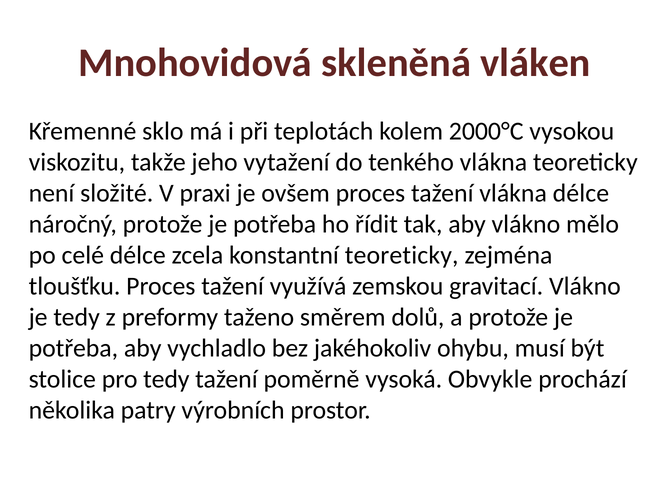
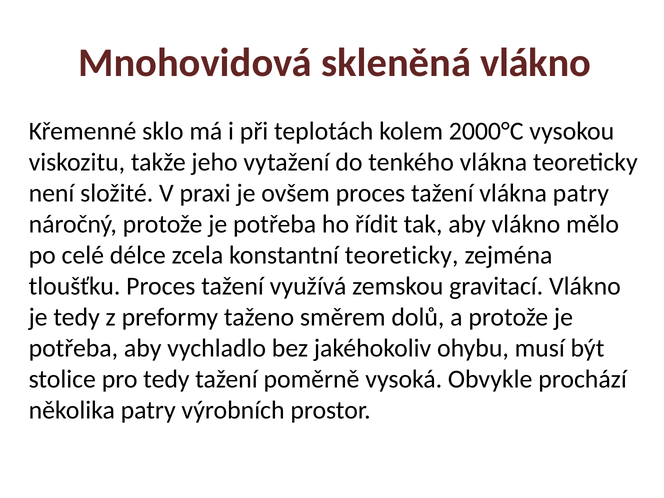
skleněná vláken: vláken -> vlákno
vlákna délce: délce -> patry
